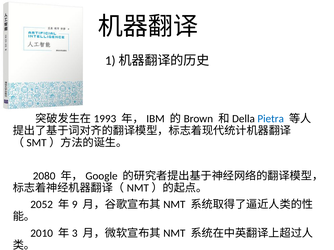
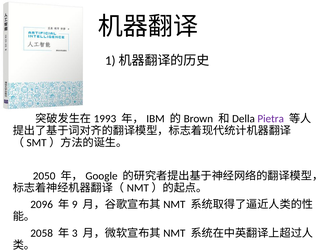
Pietra colour: blue -> purple
2080: 2080 -> 2050
2052: 2052 -> 2096
2010: 2010 -> 2058
